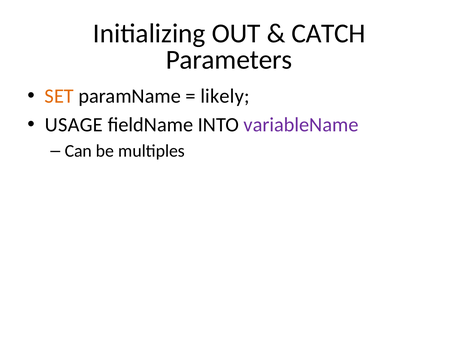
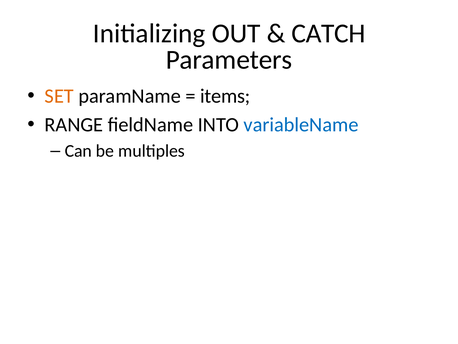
likely: likely -> items
USAGE: USAGE -> RANGE
variableName colour: purple -> blue
